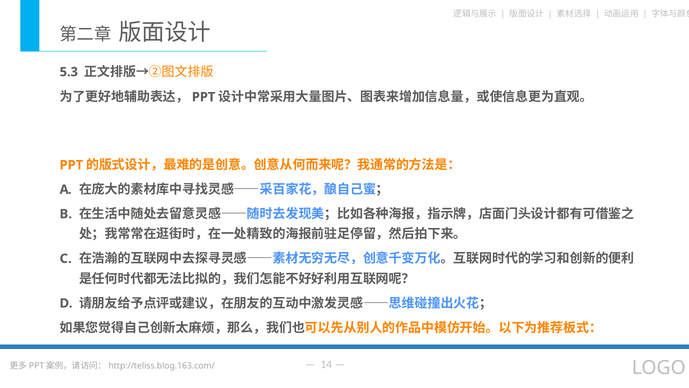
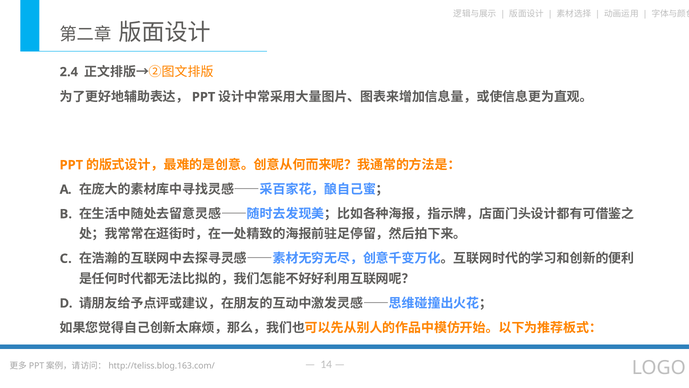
5.3: 5.3 -> 2.4
